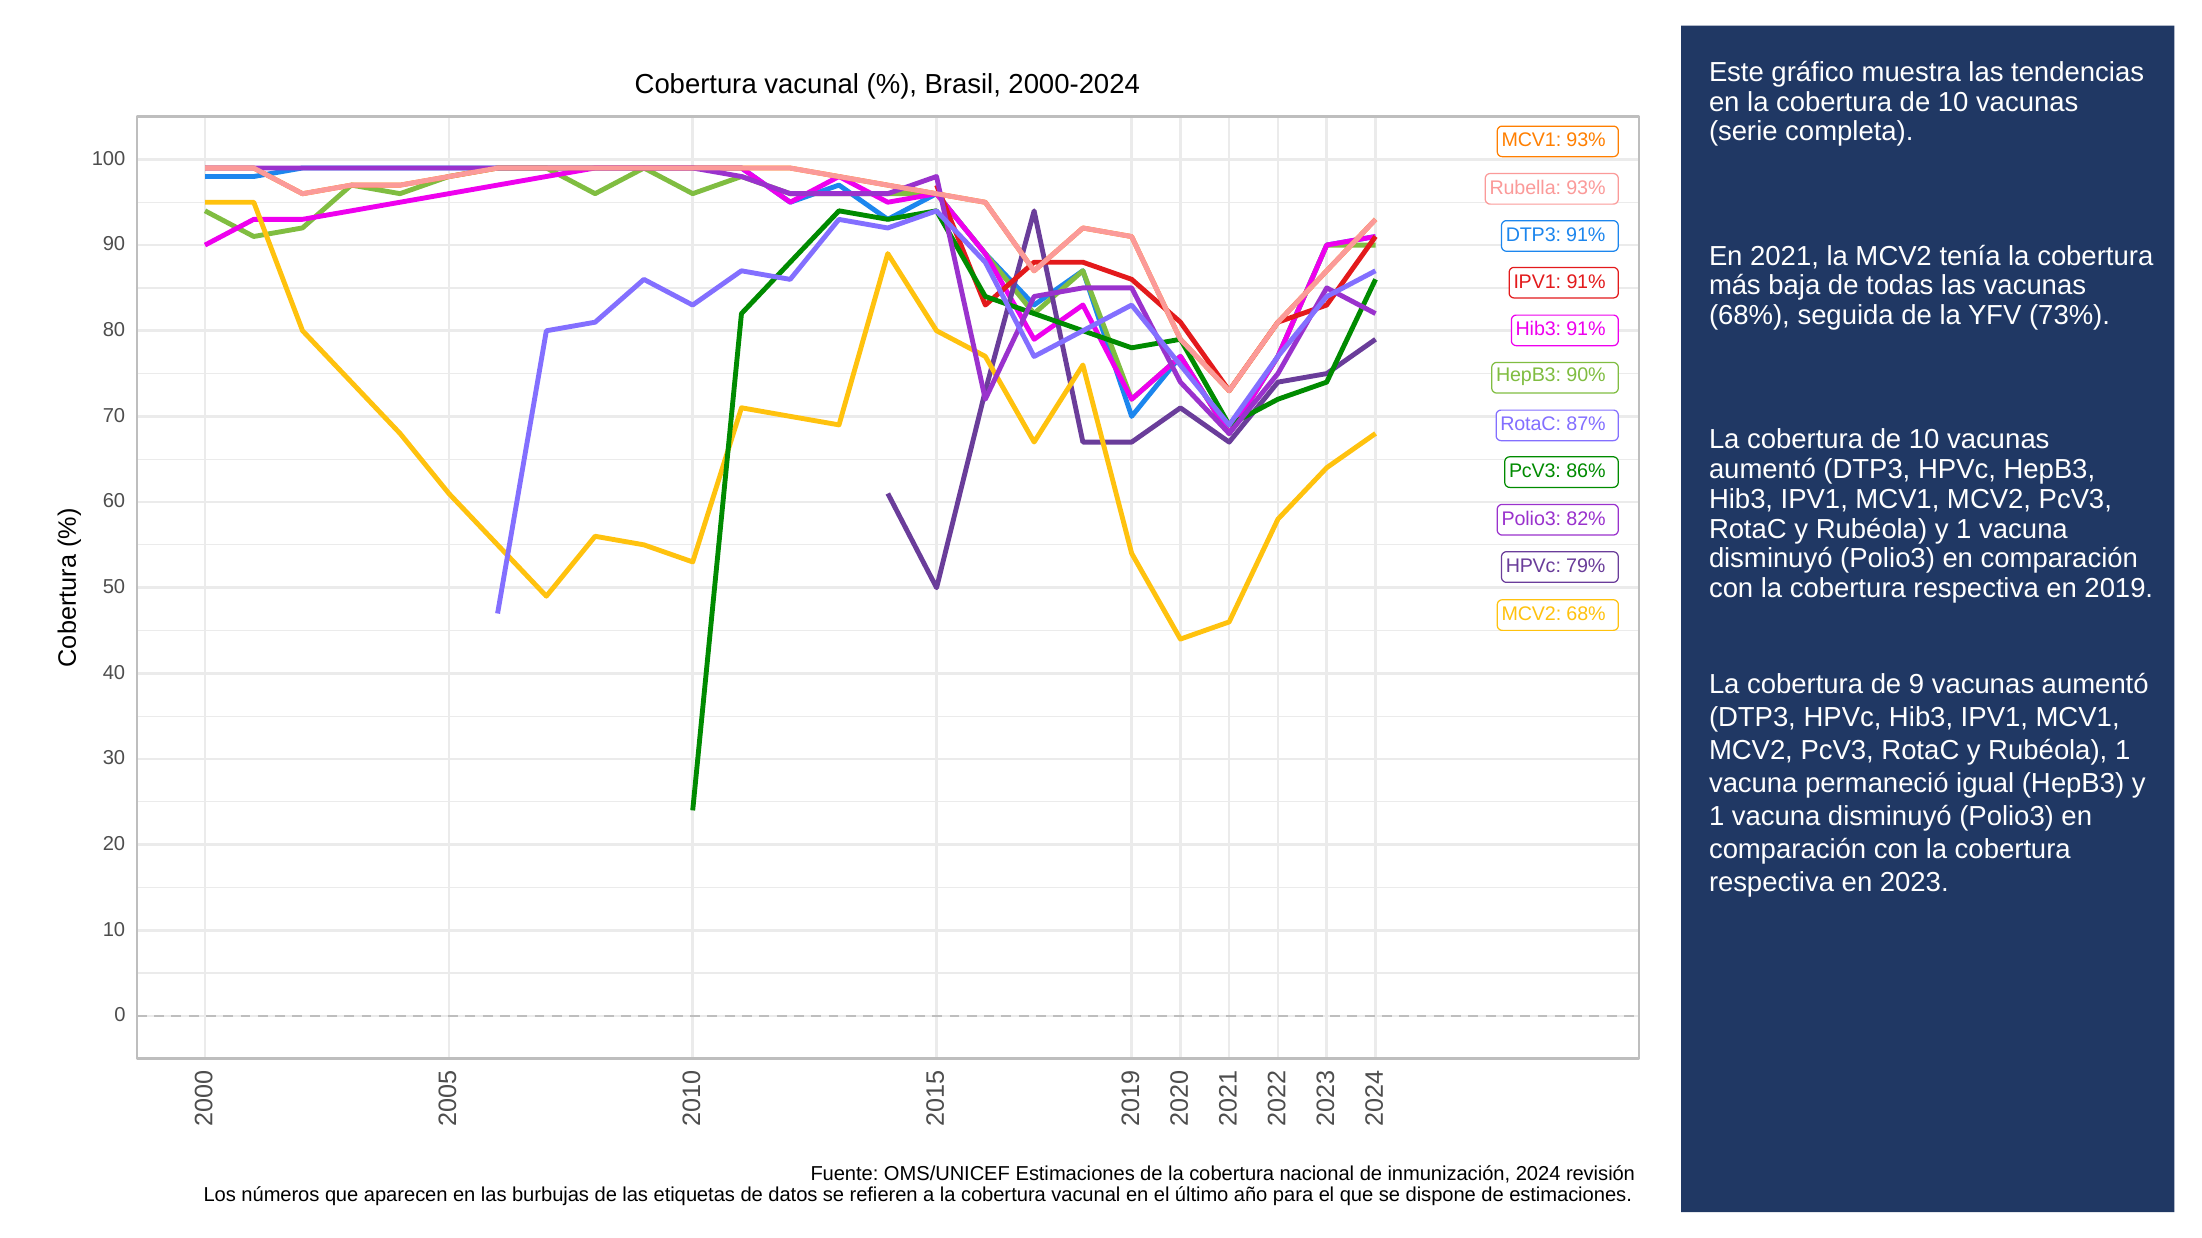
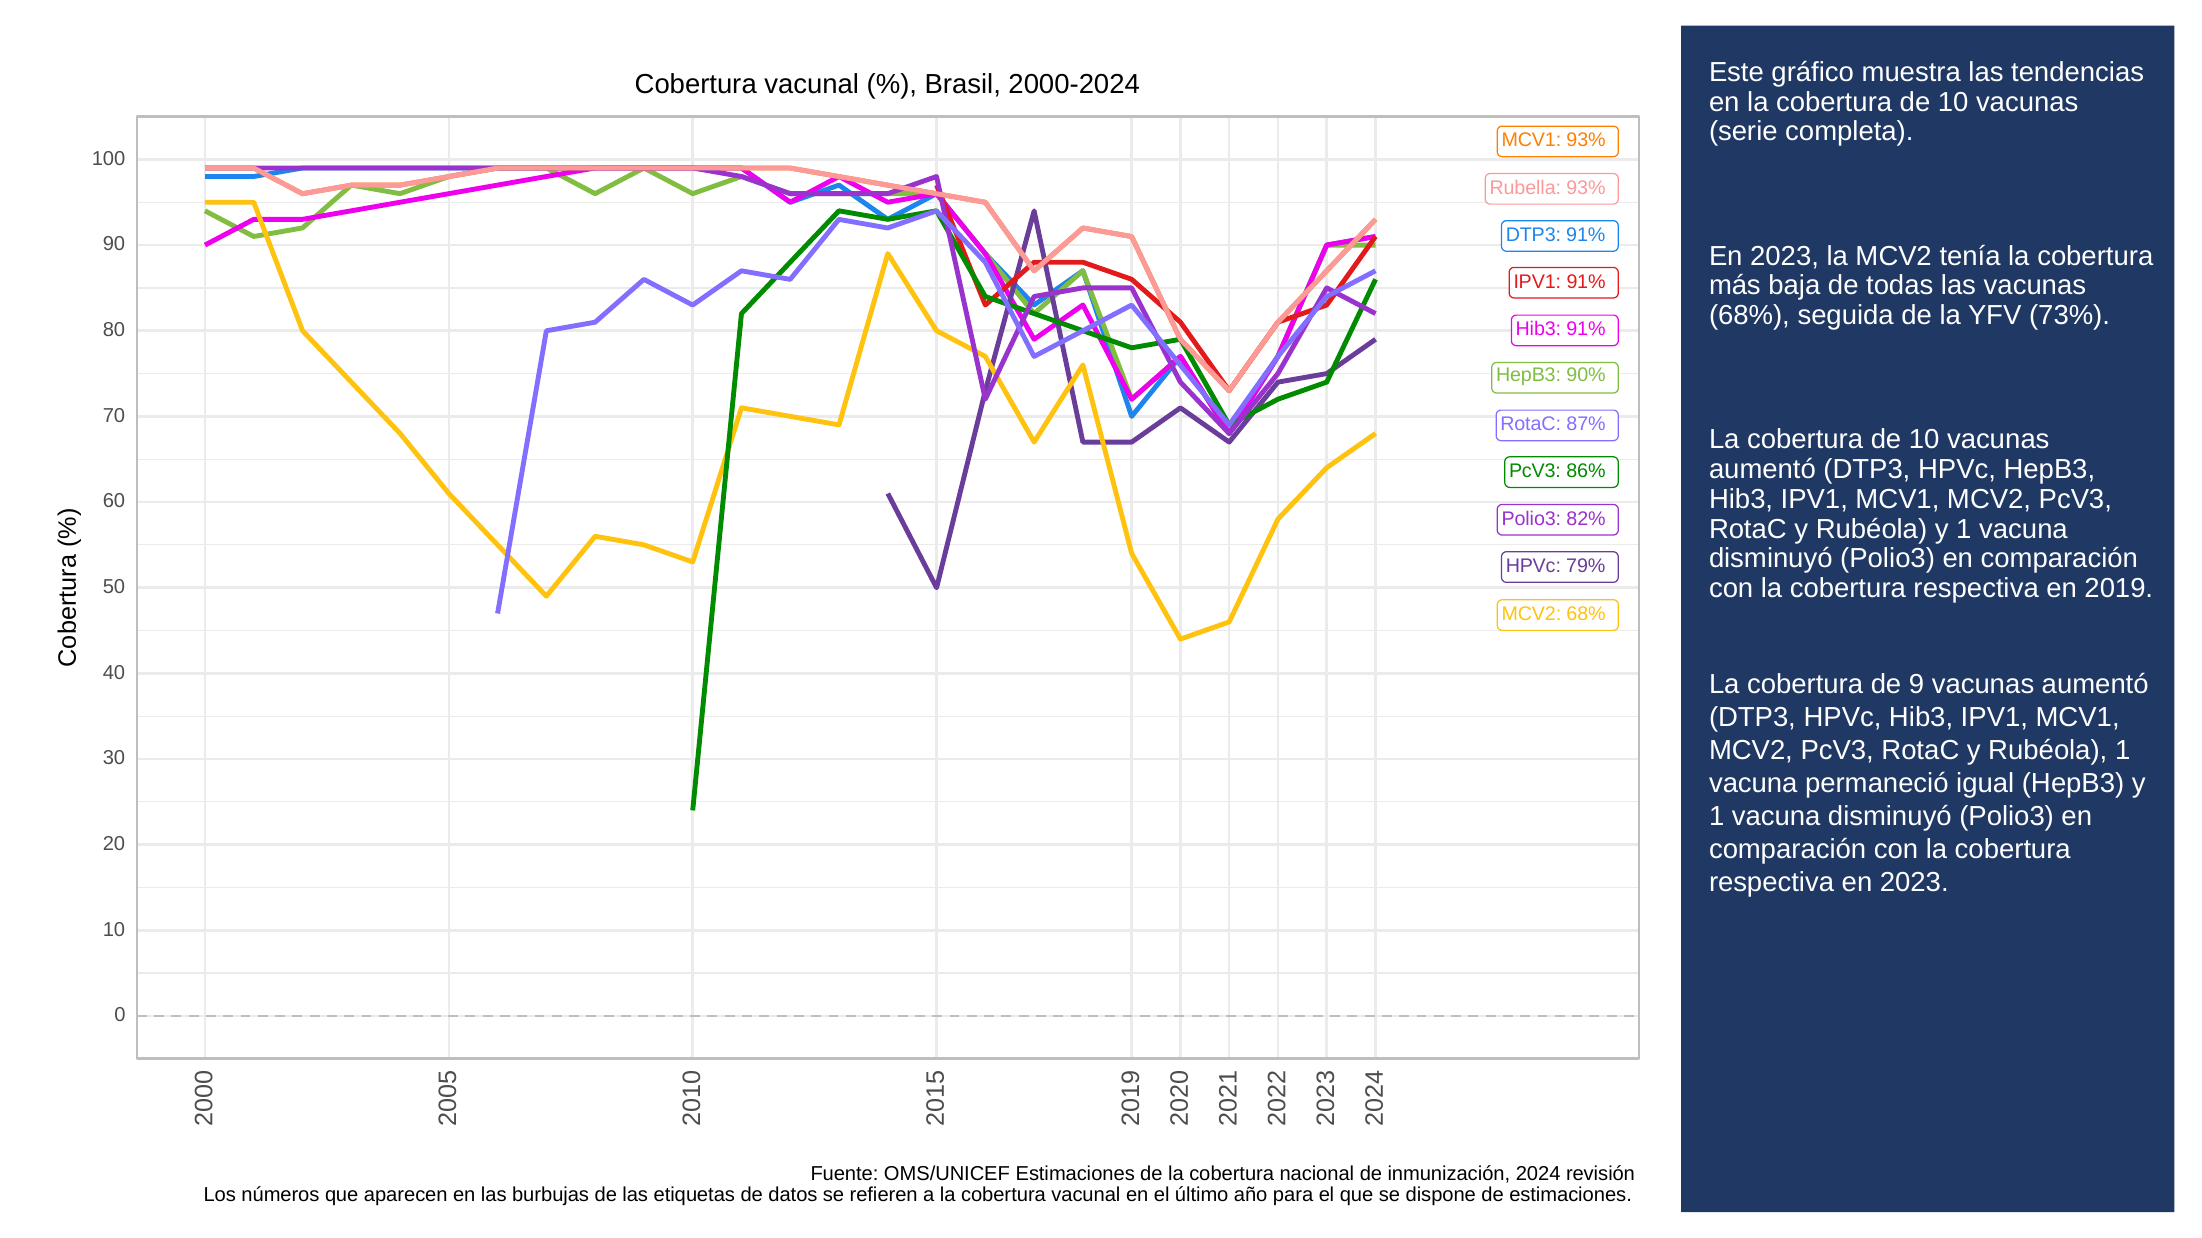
2021 at (1785, 256): 2021 -> 2023
